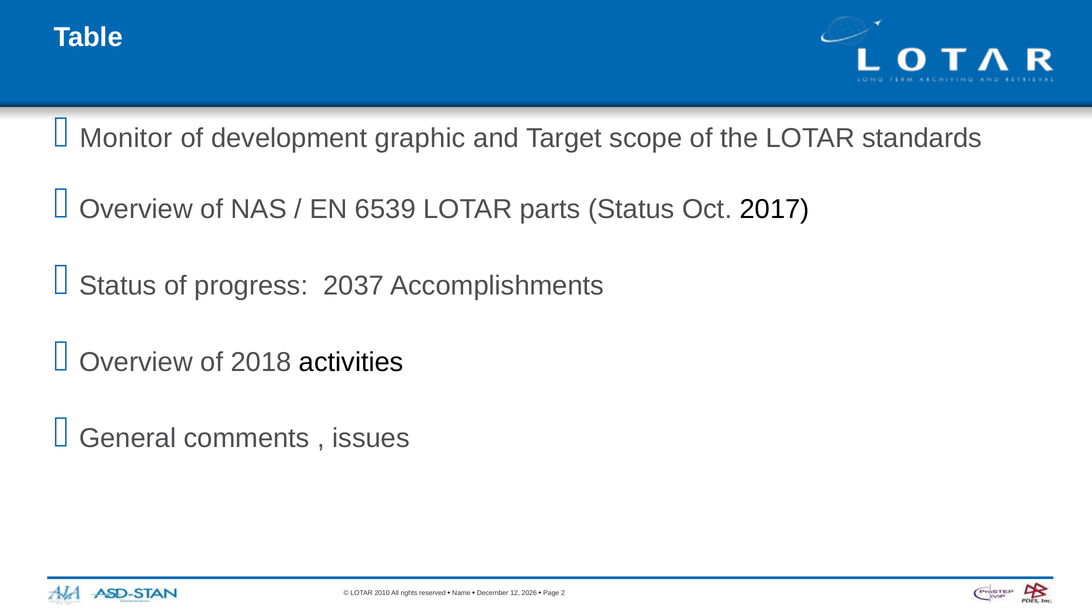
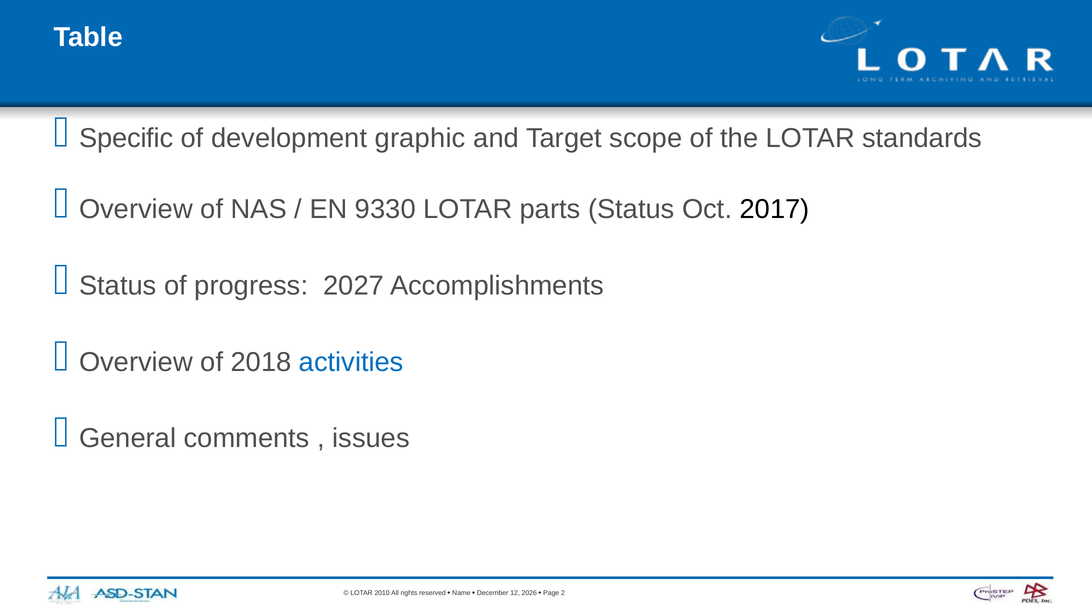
Monitor: Monitor -> Specific
6539: 6539 -> 9330
2037: 2037 -> 2027
activities colour: black -> blue
